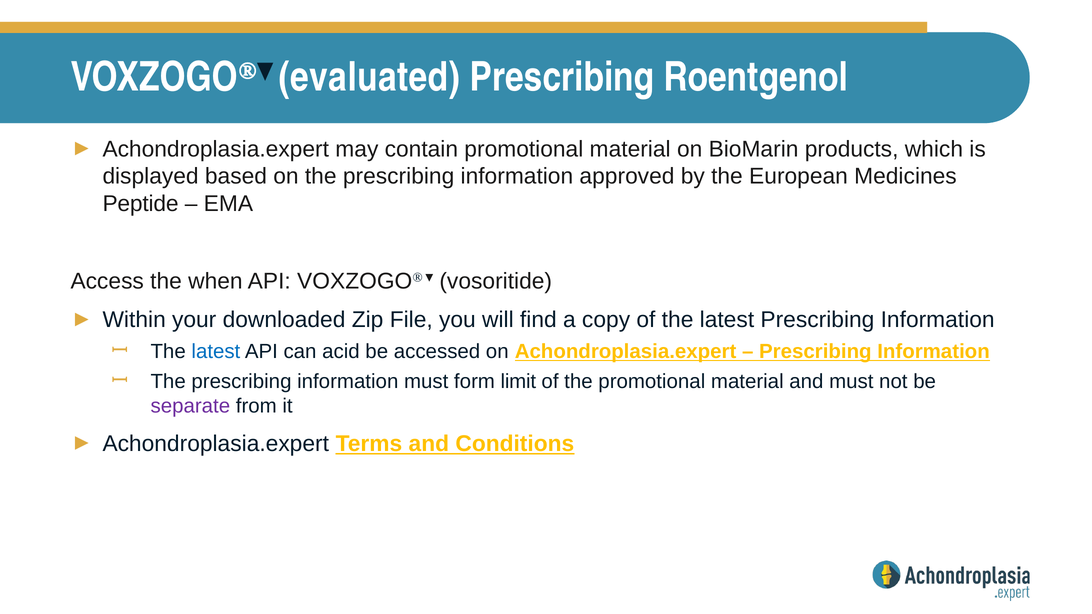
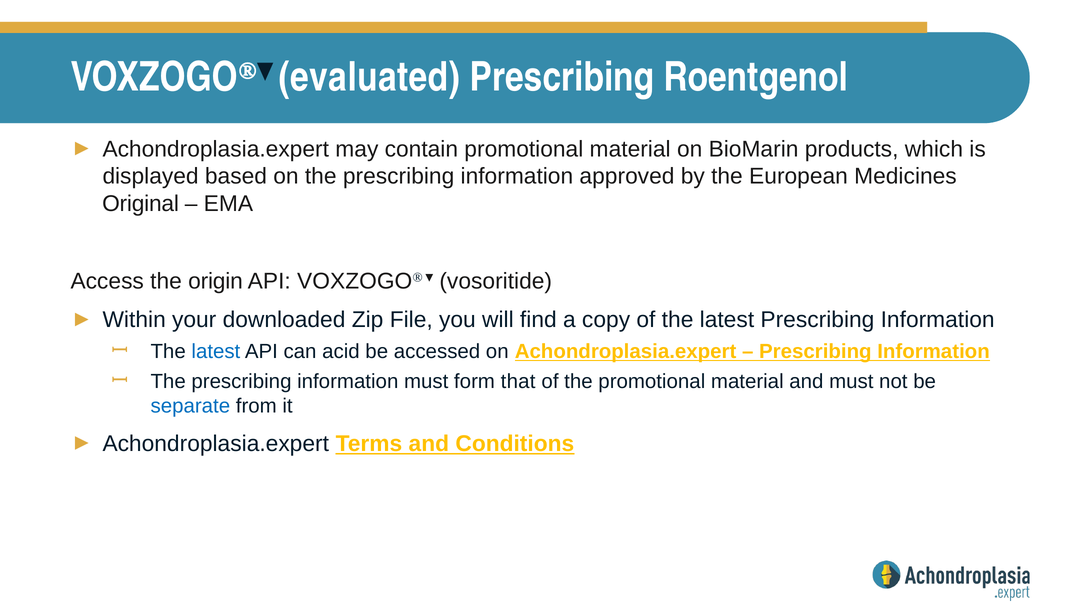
Peptide: Peptide -> Original
when: when -> origin
limit: limit -> that
separate colour: purple -> blue
